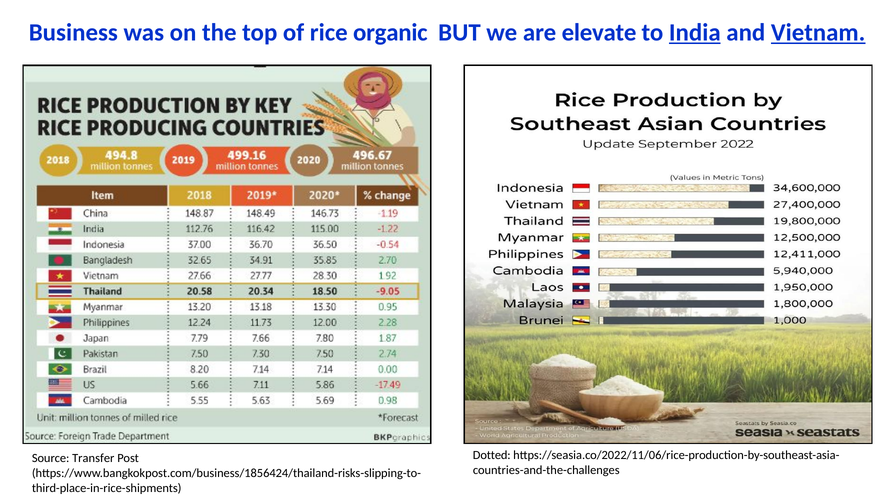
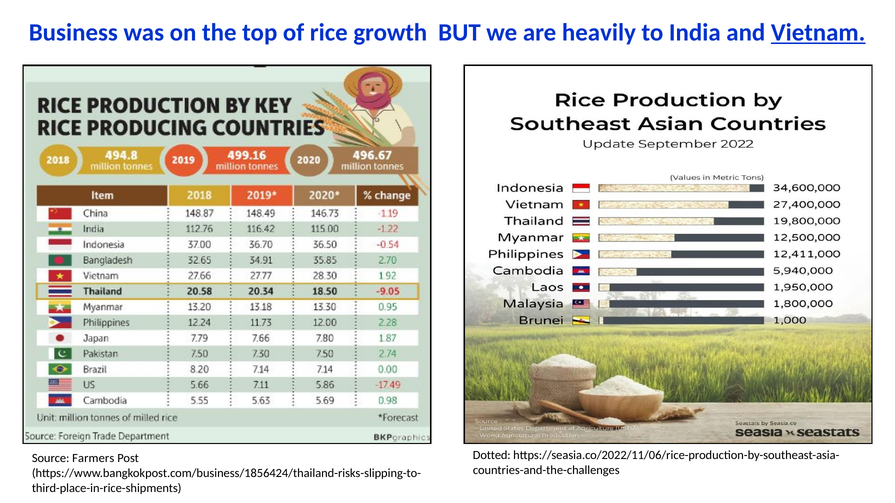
organic: organic -> growth
elevate: elevate -> heavily
India underline: present -> none
Transfer: Transfer -> Farmers
